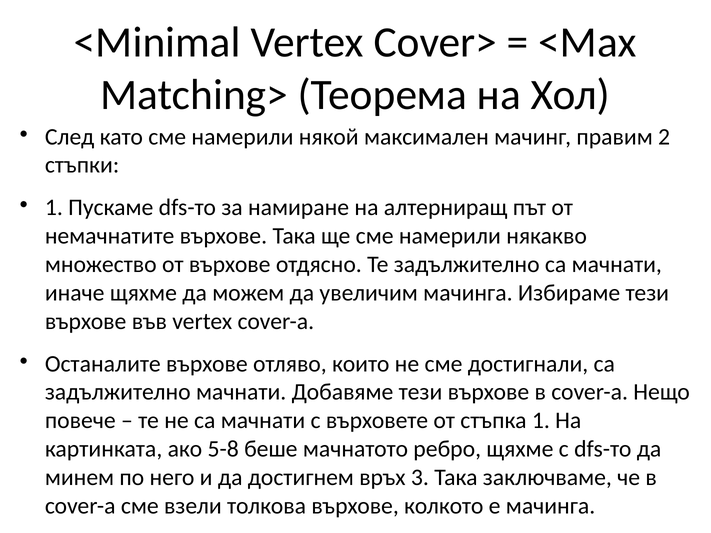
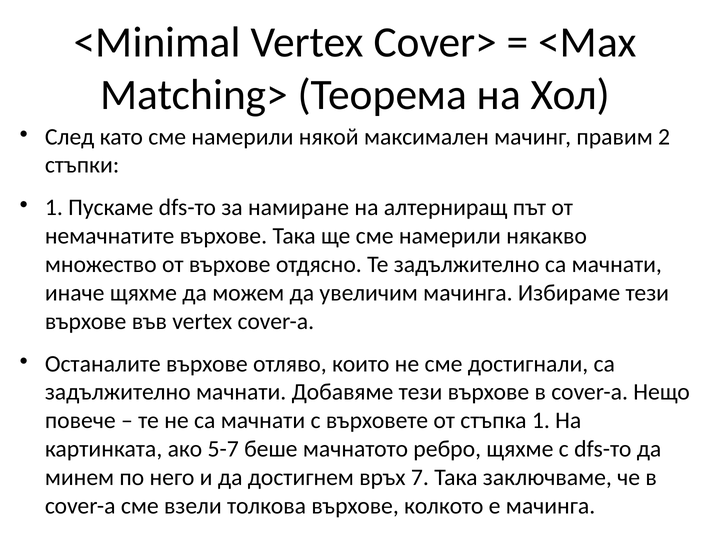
5-8: 5-8 -> 5-7
3: 3 -> 7
